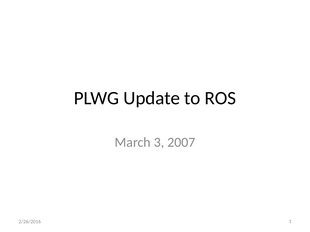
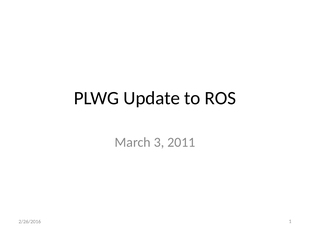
2007: 2007 -> 2011
